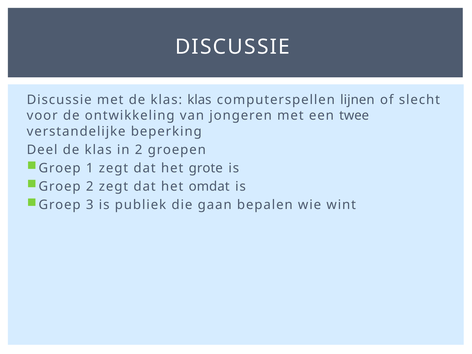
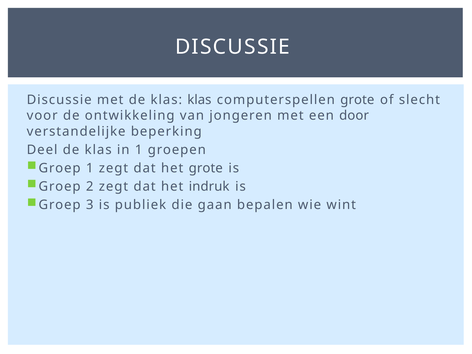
computerspellen lijnen: lijnen -> grote
twee: twee -> door
in 2: 2 -> 1
omdat: omdat -> indruk
